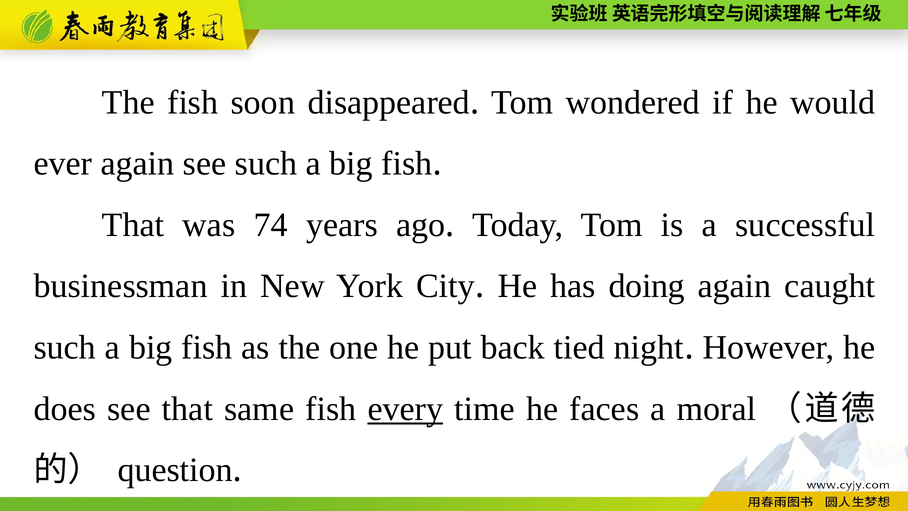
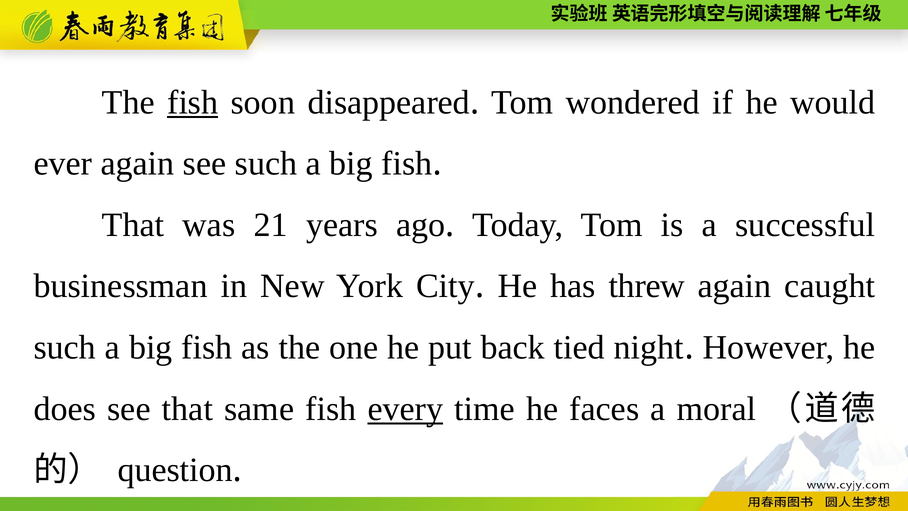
fish at (193, 102) underline: none -> present
74: 74 -> 21
doing: doing -> threw
